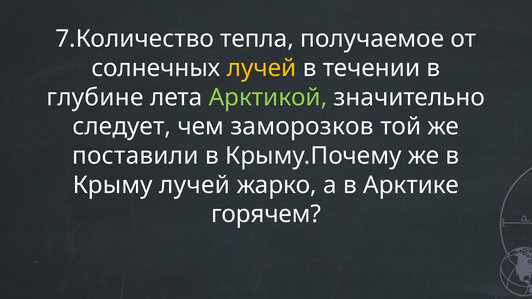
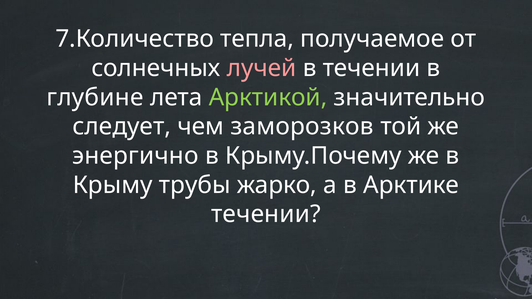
лучей at (262, 68) colour: yellow -> pink
поставили: поставили -> энергично
Крыму лучей: лучей -> трубы
горячем at (266, 214): горячем -> течении
